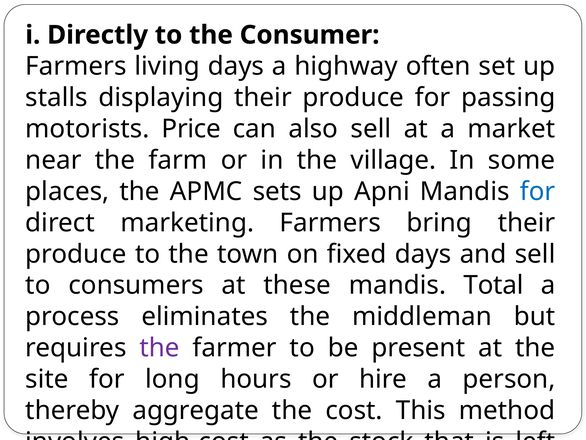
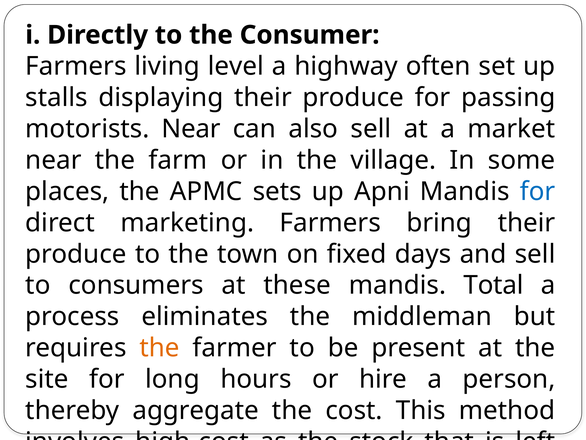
living days: days -> level
motorists Price: Price -> Near
the at (160, 348) colour: purple -> orange
